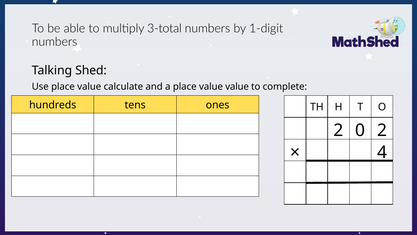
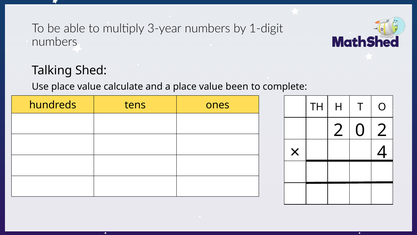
3-total: 3-total -> 3-year
value value: value -> been
